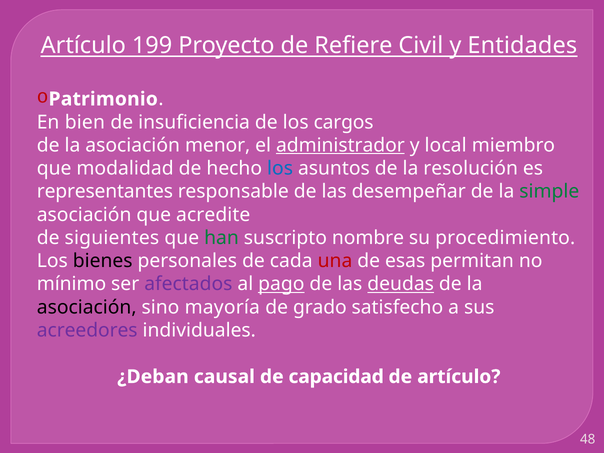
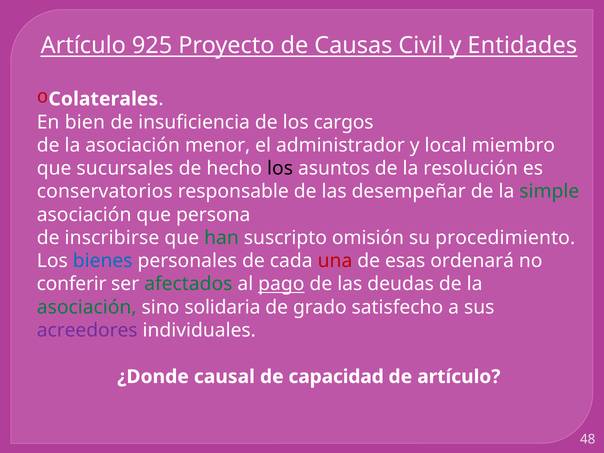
199: 199 -> 925
Refiere: Refiere -> Causas
Patrimonio: Patrimonio -> Colaterales
administrador underline: present -> none
modalidad: modalidad -> sucursales
los at (280, 168) colour: blue -> black
representantes: representantes -> conservatorios
acredite: acredite -> persona
siguientes: siguientes -> inscribirse
nombre: nombre -> omisión
bienes colour: black -> blue
permitan: permitan -> ordenará
mínimo: mínimo -> conferir
afectados colour: purple -> green
deudas underline: present -> none
asociación at (87, 307) colour: black -> green
mayoría: mayoría -> solidaria
¿Deban: ¿Deban -> ¿Donde
